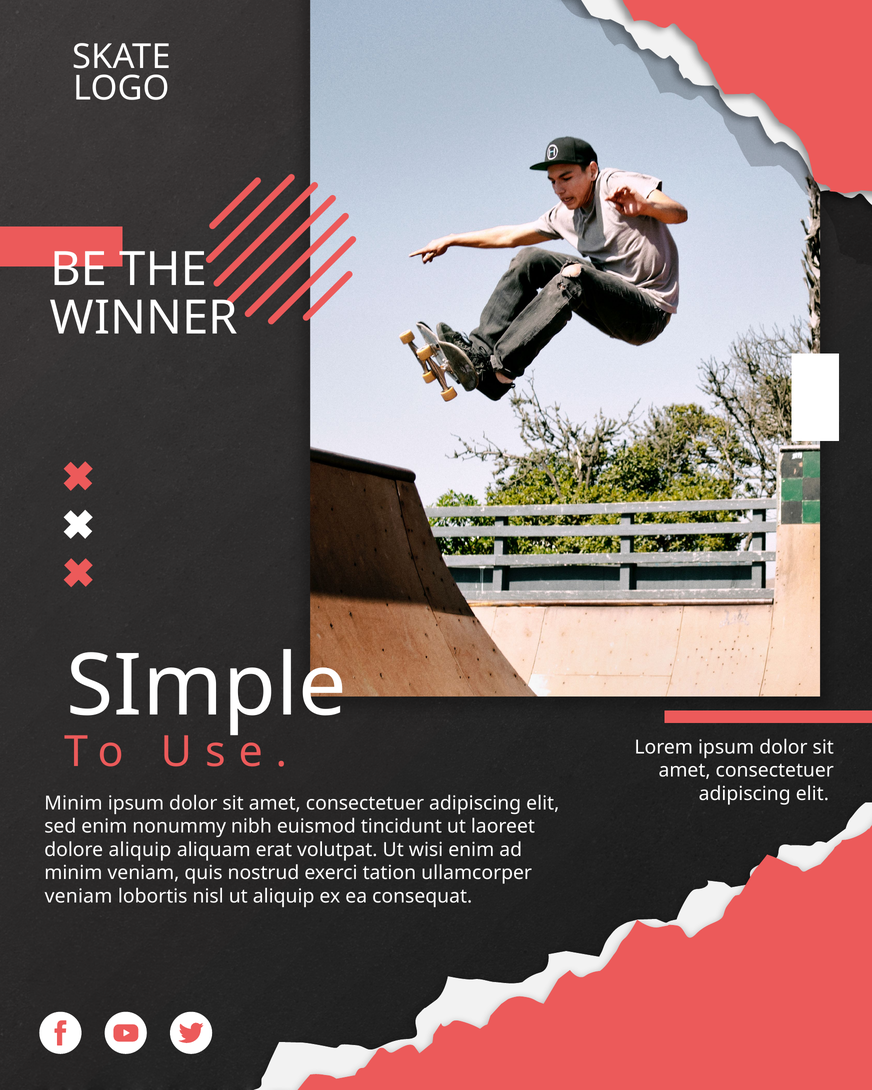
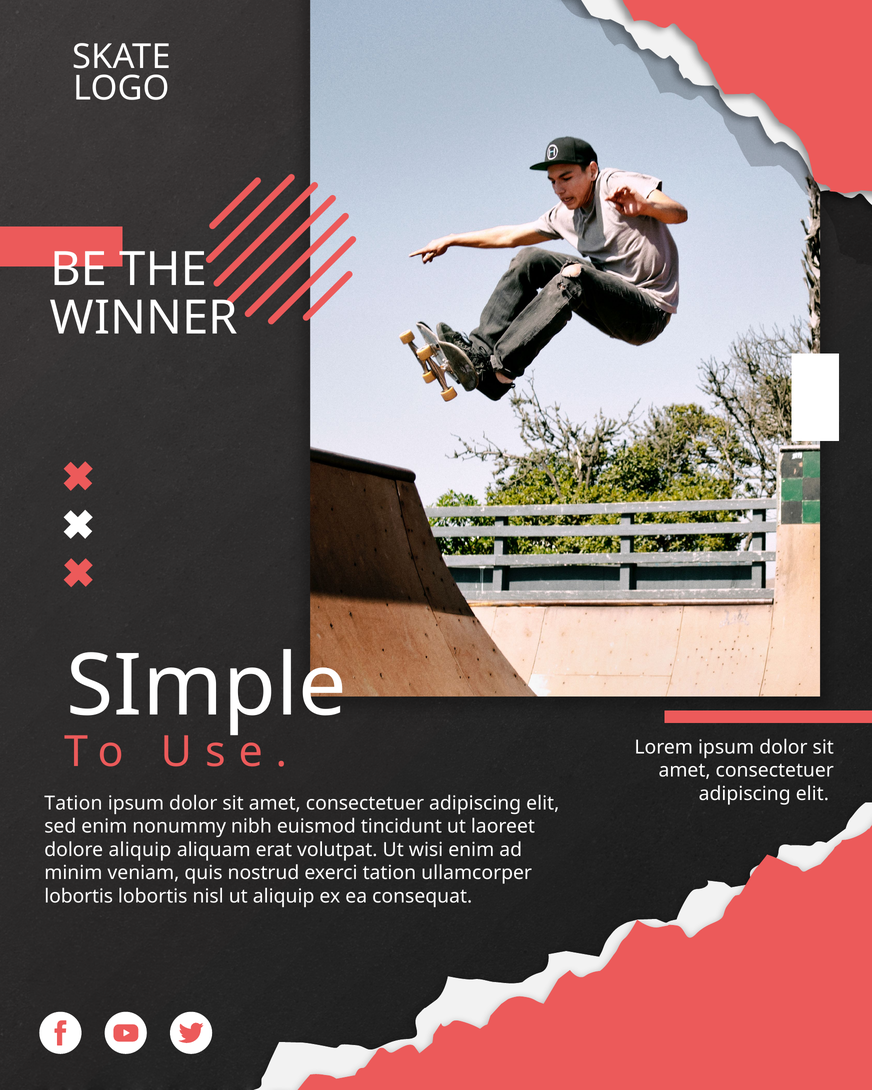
Minim at (73, 803): Minim -> Tation
veniam at (79, 896): veniam -> lobortis
